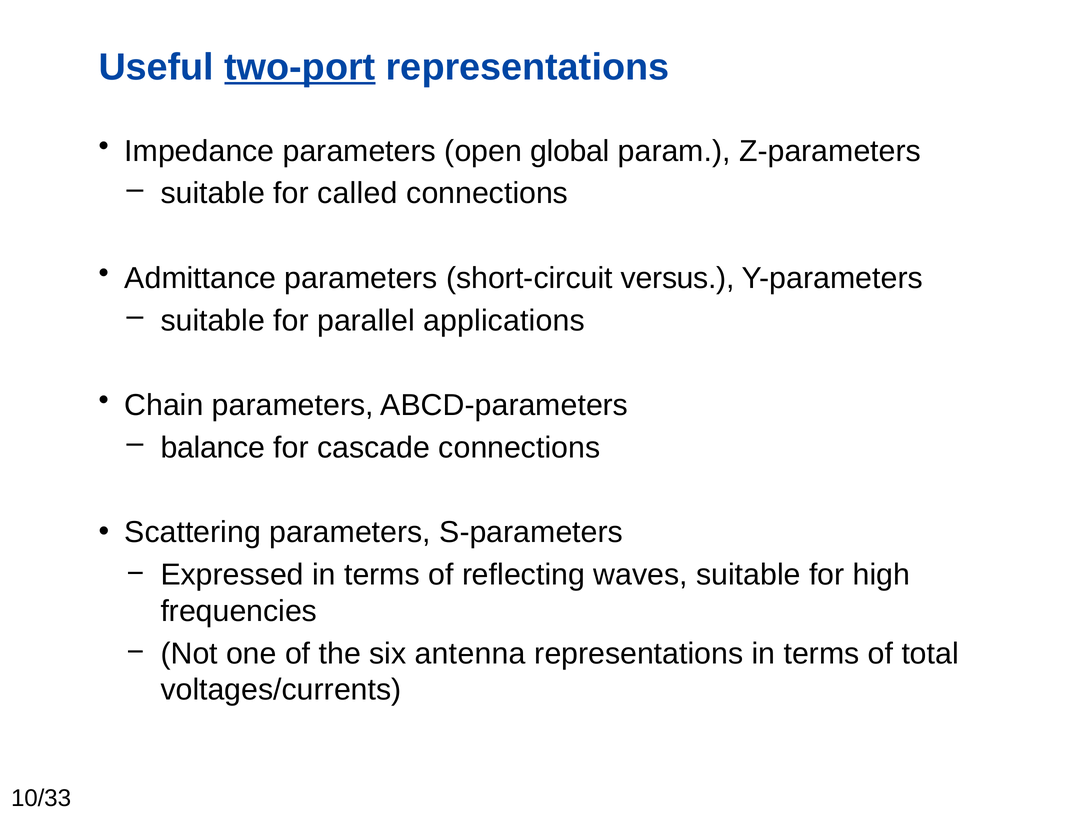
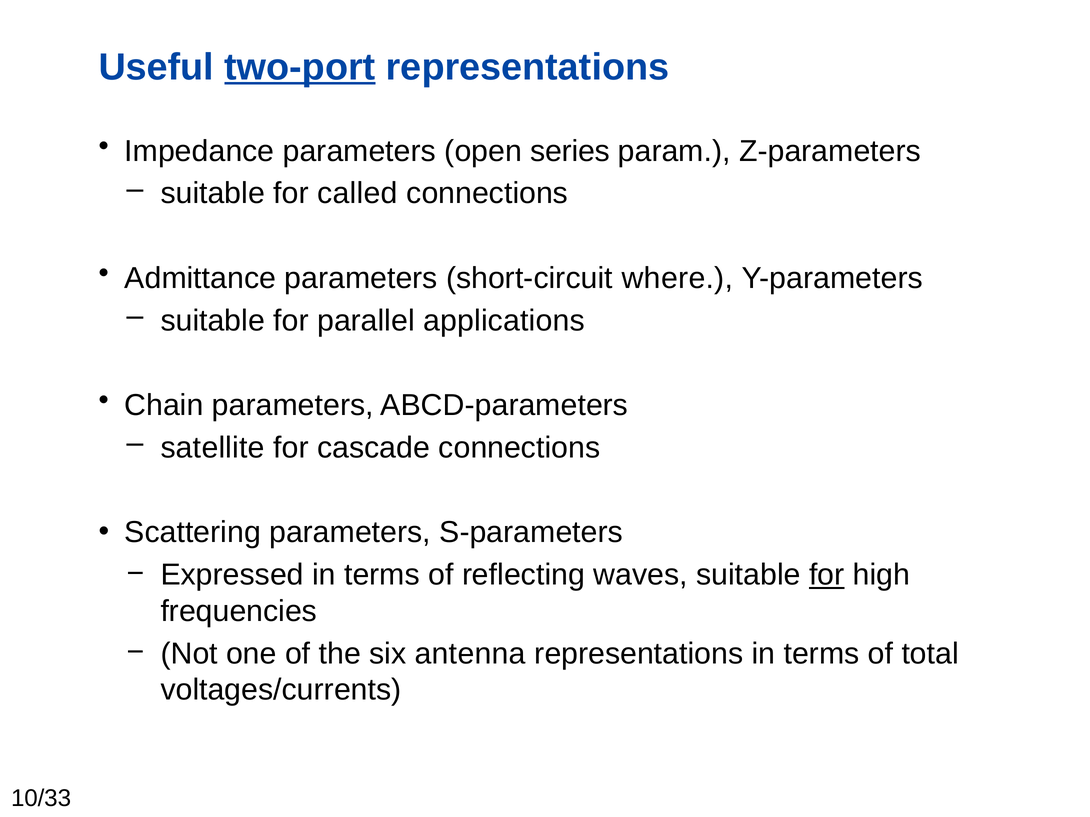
global: global -> series
versus: versus -> where
balance: balance -> satellite
for at (827, 575) underline: none -> present
